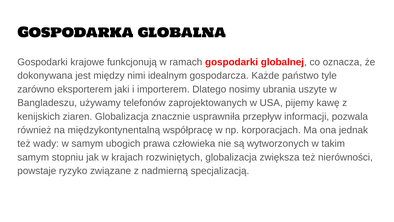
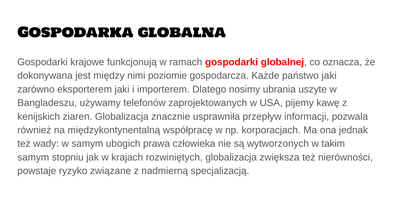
idealnym: idealnym -> poziomie
państwo tyle: tyle -> jaki
